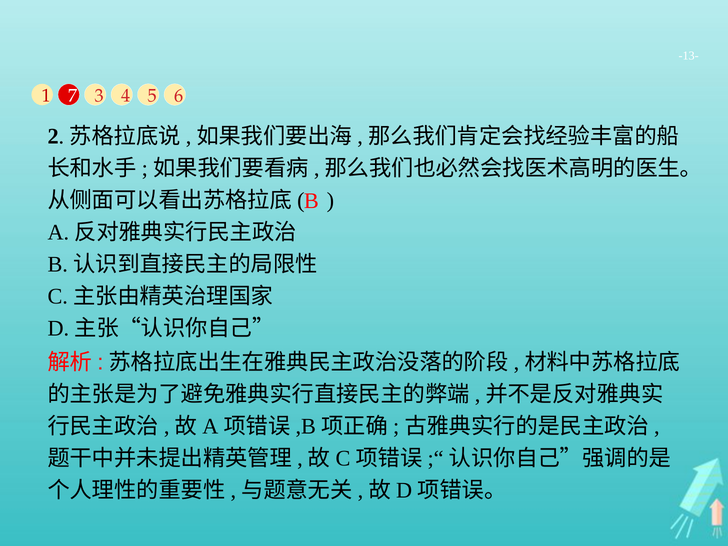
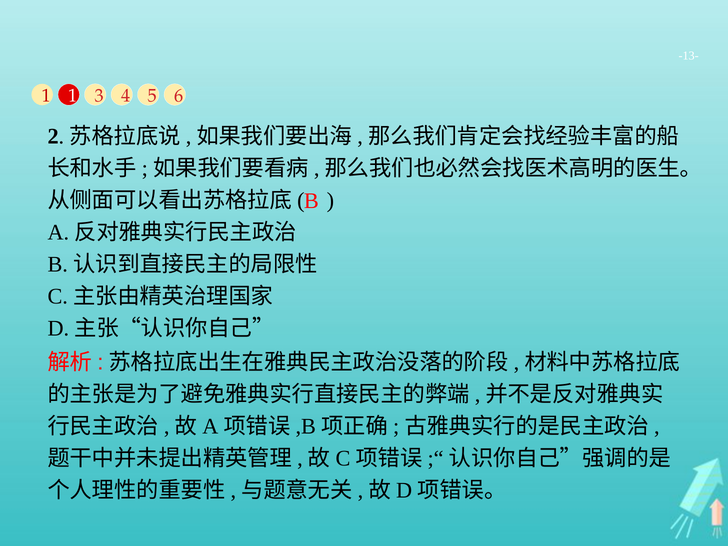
1 7: 7 -> 1
